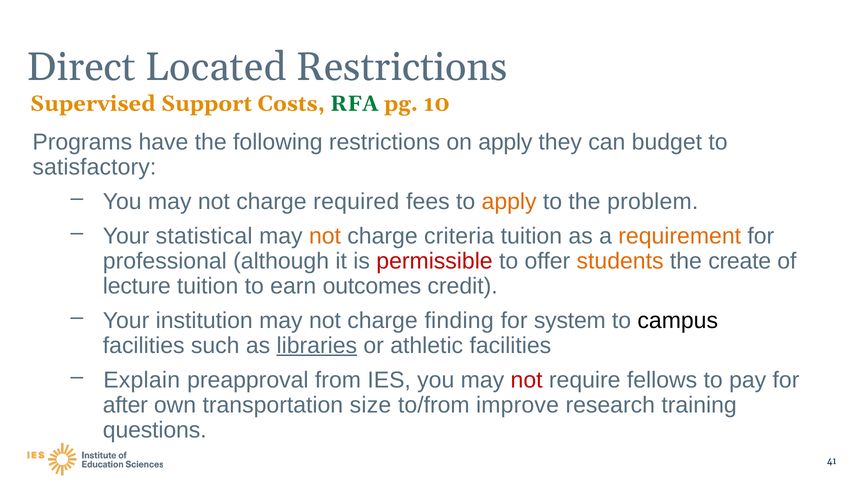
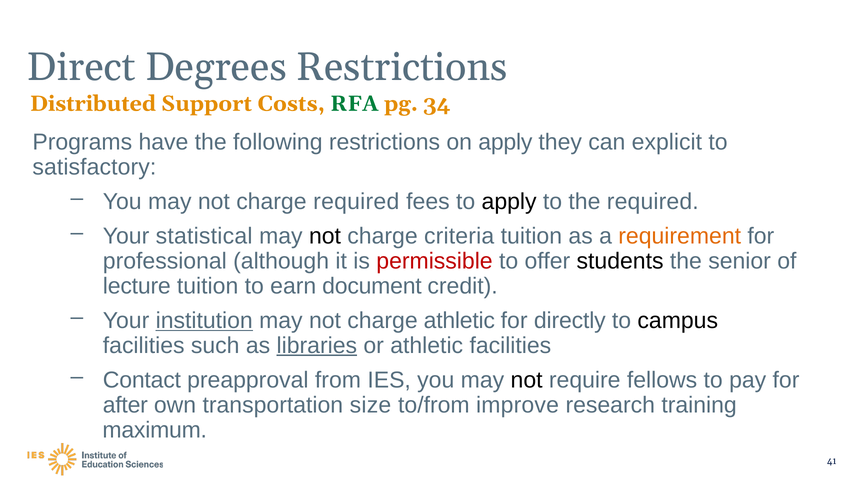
Located: Located -> Degrees
Supervised: Supervised -> Distributed
10: 10 -> 34
budget: budget -> explicit
apply at (509, 201) colour: orange -> black
the problem: problem -> required
not at (325, 236) colour: orange -> black
students colour: orange -> black
create: create -> senior
outcomes: outcomes -> document
institution underline: none -> present
charge finding: finding -> athletic
system: system -> directly
Explain: Explain -> Contact
not at (527, 380) colour: red -> black
questions: questions -> maximum
